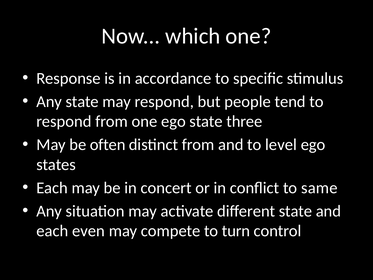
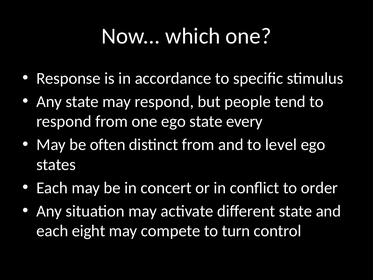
three: three -> every
same: same -> order
even: even -> eight
